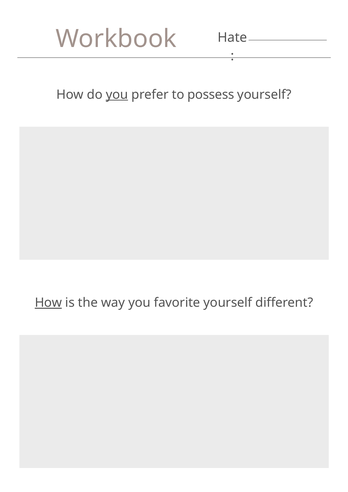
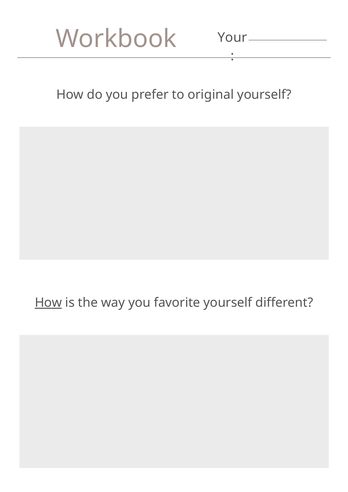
Hate: Hate -> Your
you at (117, 95) underline: present -> none
possess: possess -> original
